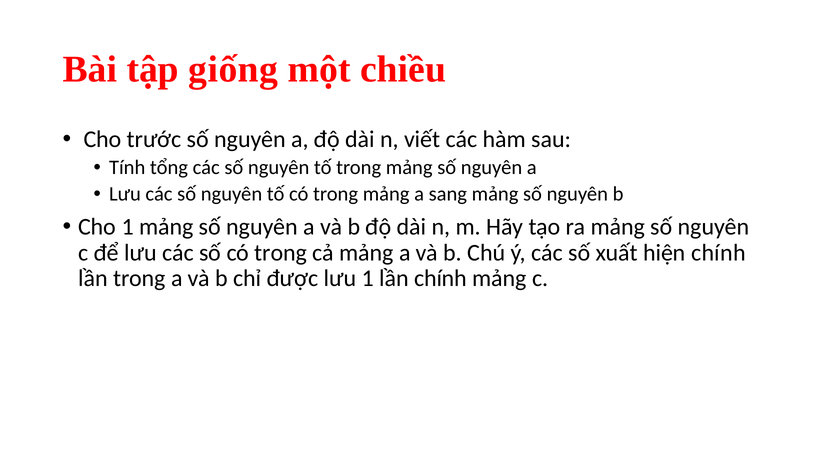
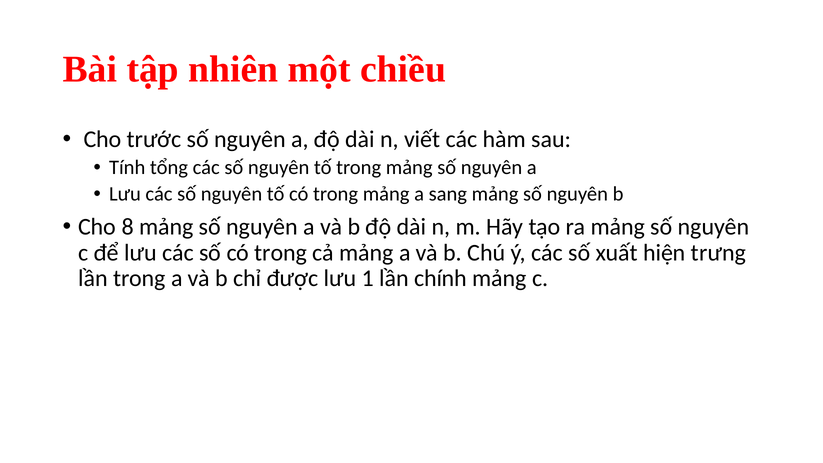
giống: giống -> nhiên
Cho 1: 1 -> 8
hiện chính: chính -> trưng
